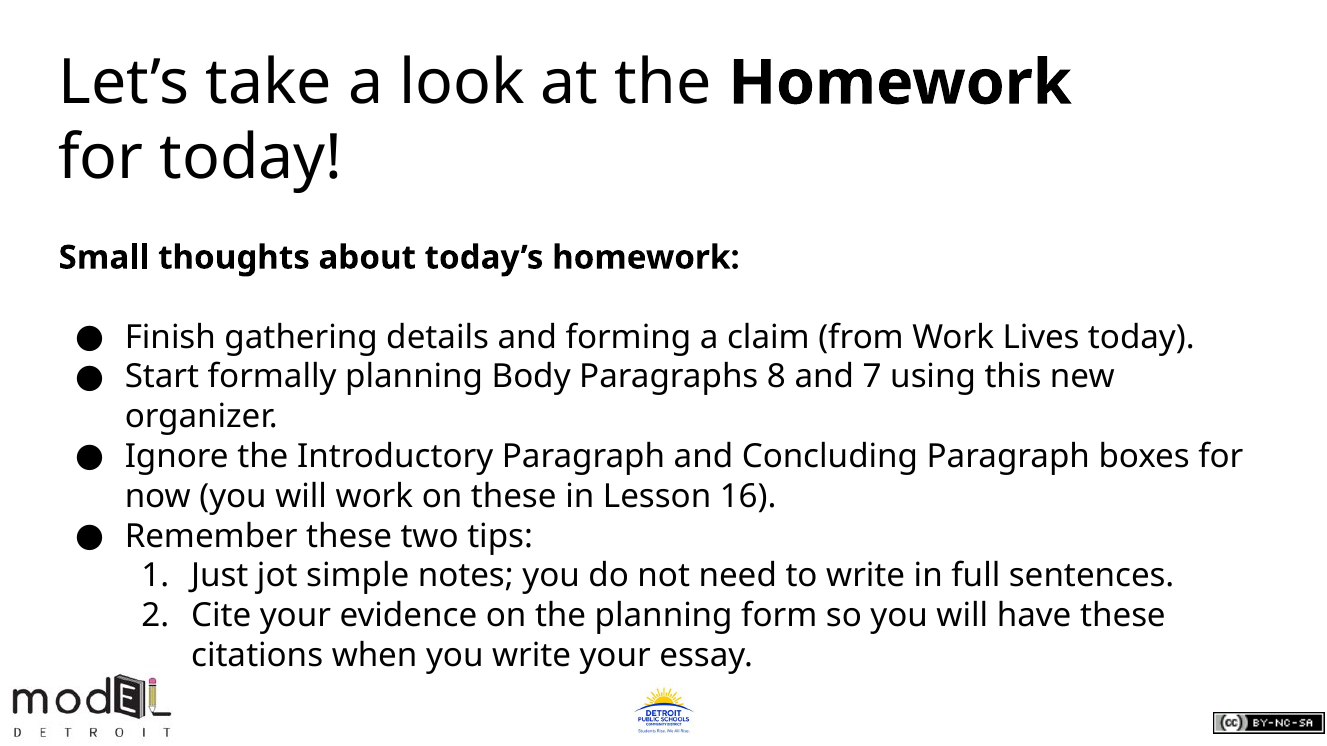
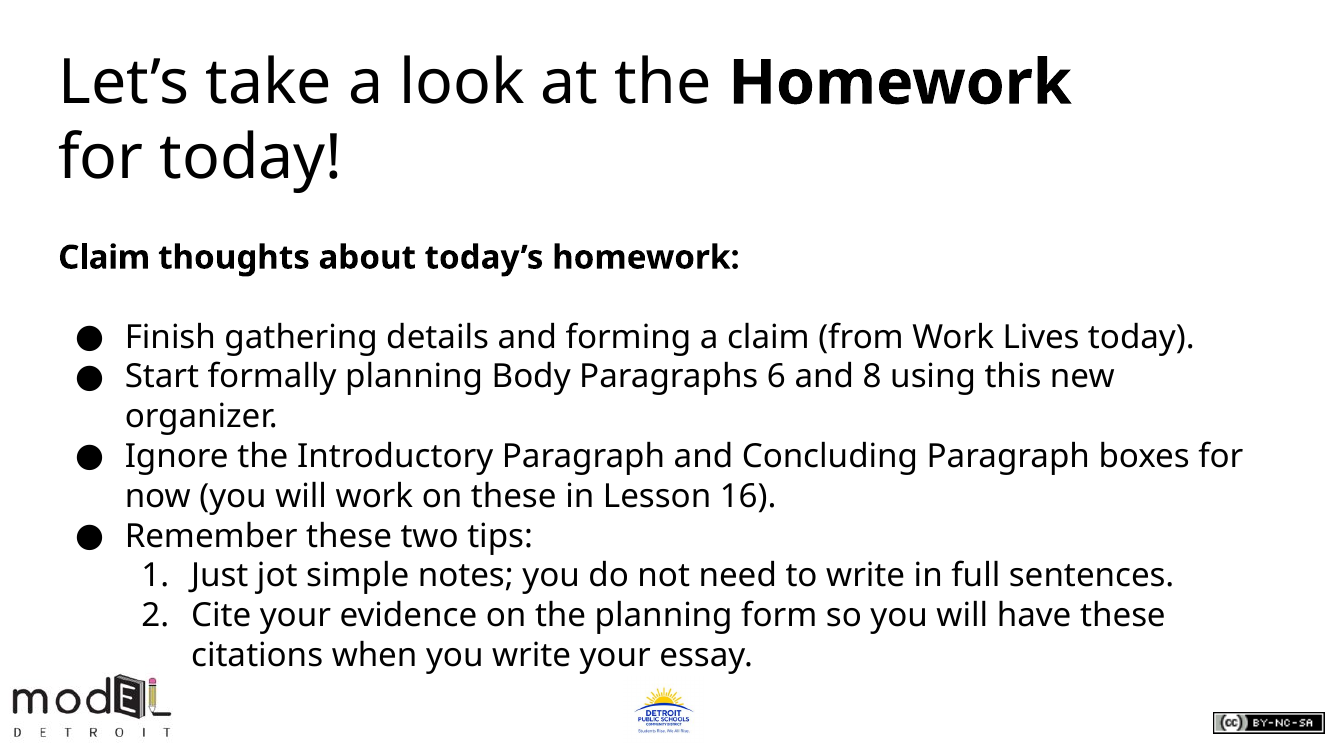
Small at (104, 258): Small -> Claim
8: 8 -> 6
7: 7 -> 8
